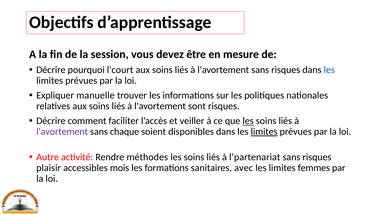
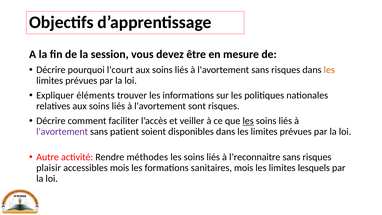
les at (329, 70) colour: blue -> orange
manuelle: manuelle -> éléments
chaque: chaque -> patient
limites at (264, 132) underline: present -> none
l’partenariat: l’partenariat -> l’reconnaitre
sanitaires avec: avec -> mois
femmes: femmes -> lesquels
